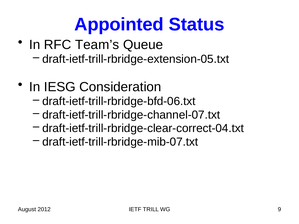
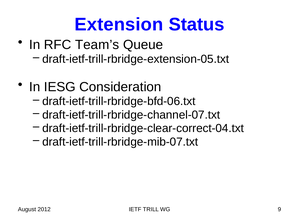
Appointed: Appointed -> Extension
